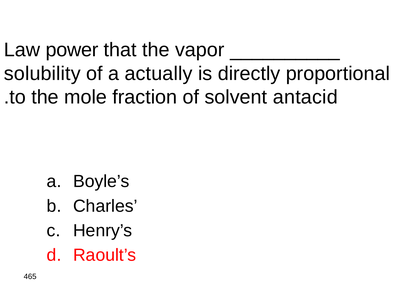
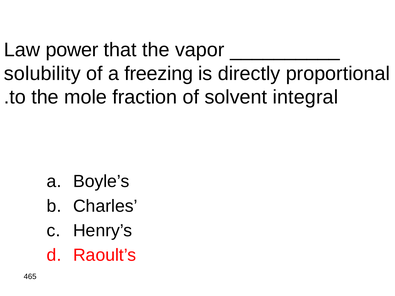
actually: actually -> freezing
antacid: antacid -> integral
